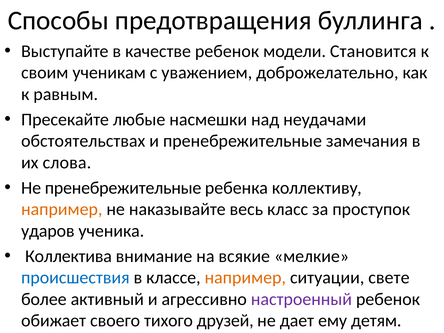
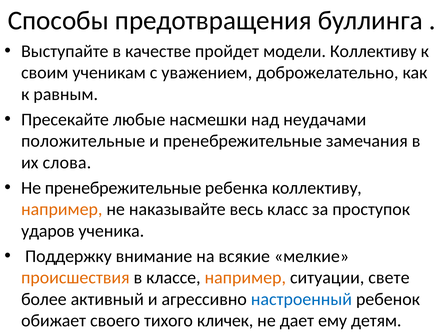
качестве ребенок: ребенок -> пройдет
модели Становится: Становится -> Коллективу
обстоятельствах: обстоятельствах -> положительные
Коллектива: Коллектива -> Поддержку
происшествия colour: blue -> orange
настроенный colour: purple -> blue
друзей: друзей -> кличек
